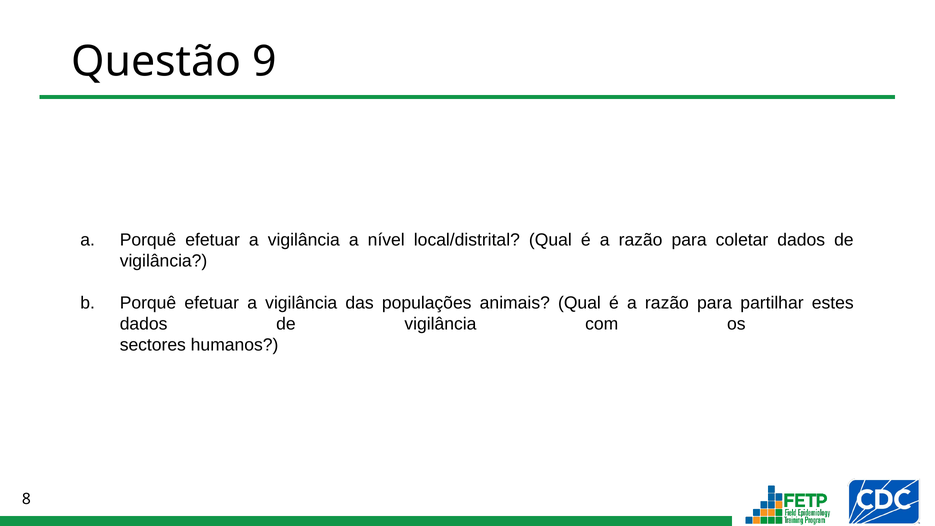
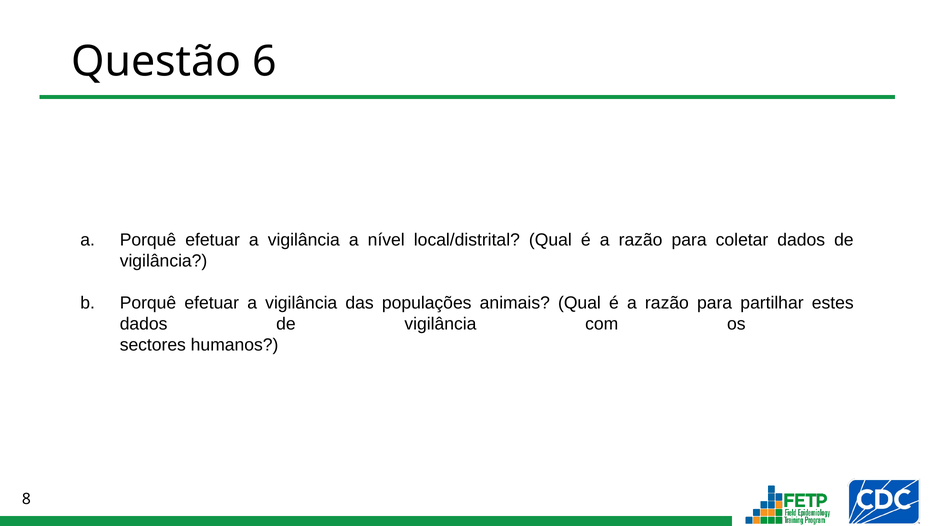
9: 9 -> 6
